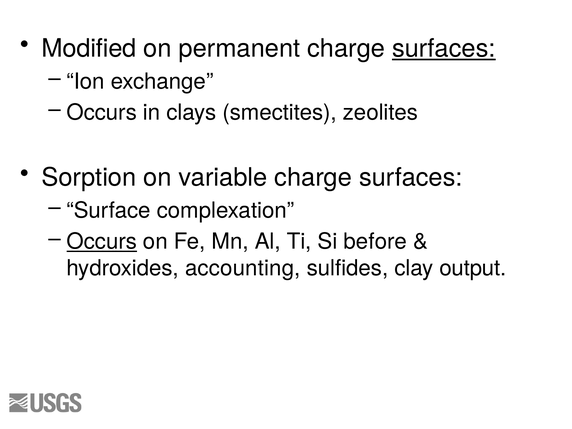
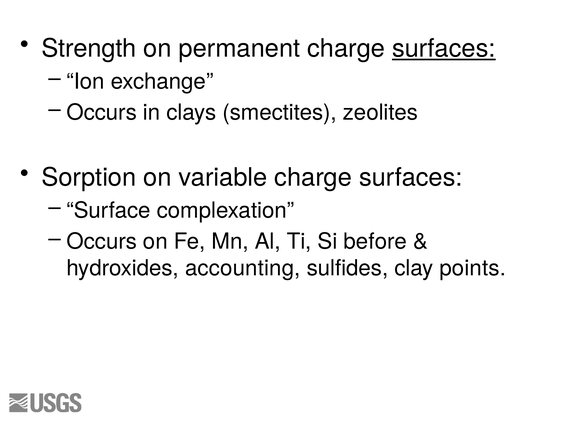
Modified: Modified -> Strength
Occurs at (102, 242) underline: present -> none
output: output -> points
